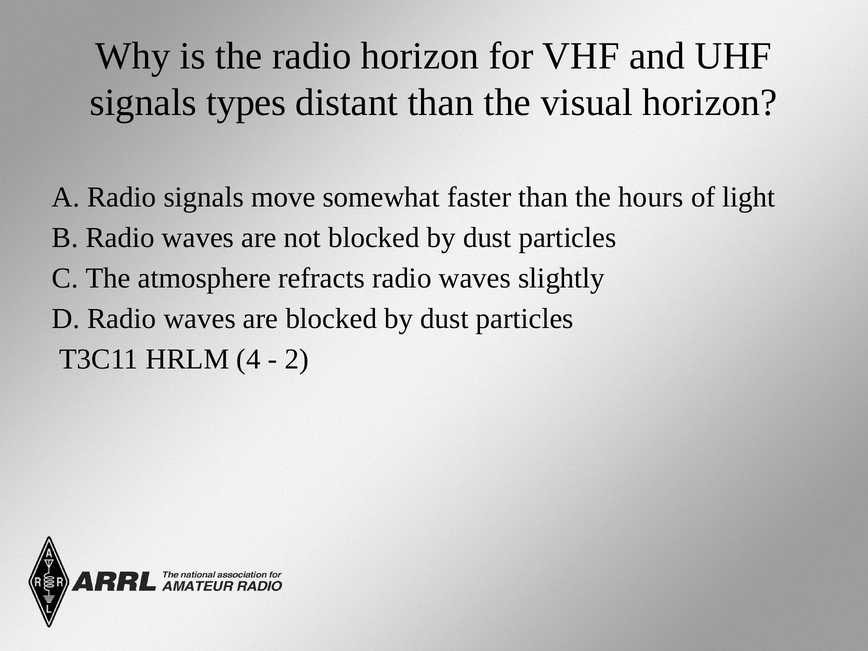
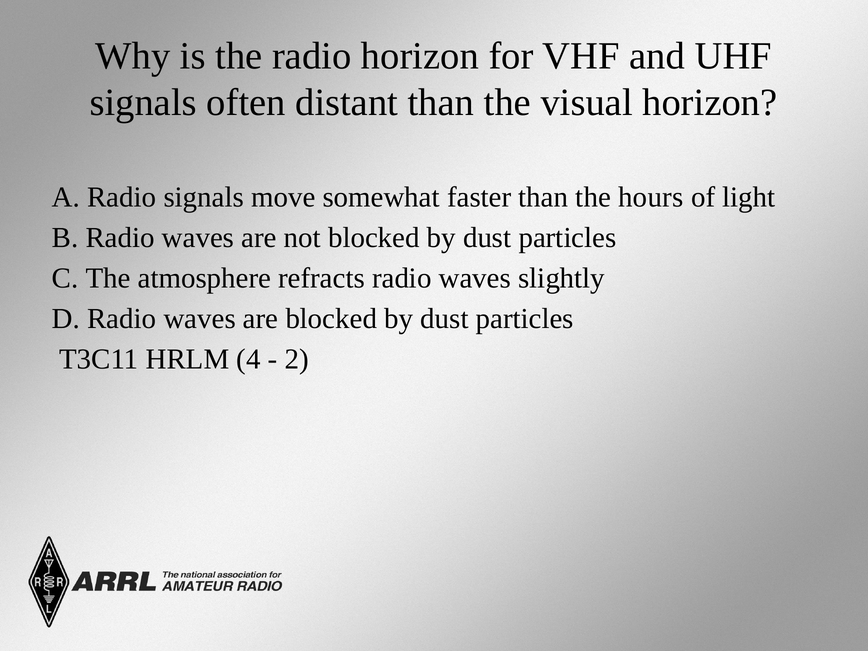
types: types -> often
